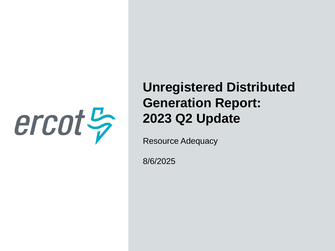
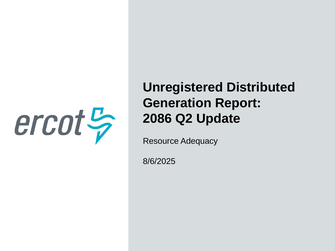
2023: 2023 -> 2086
